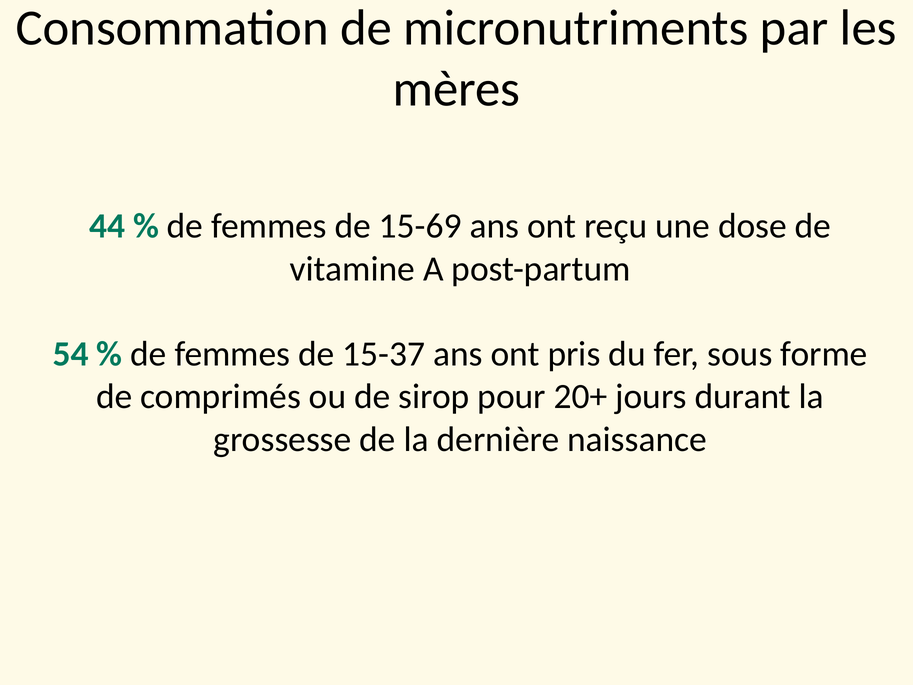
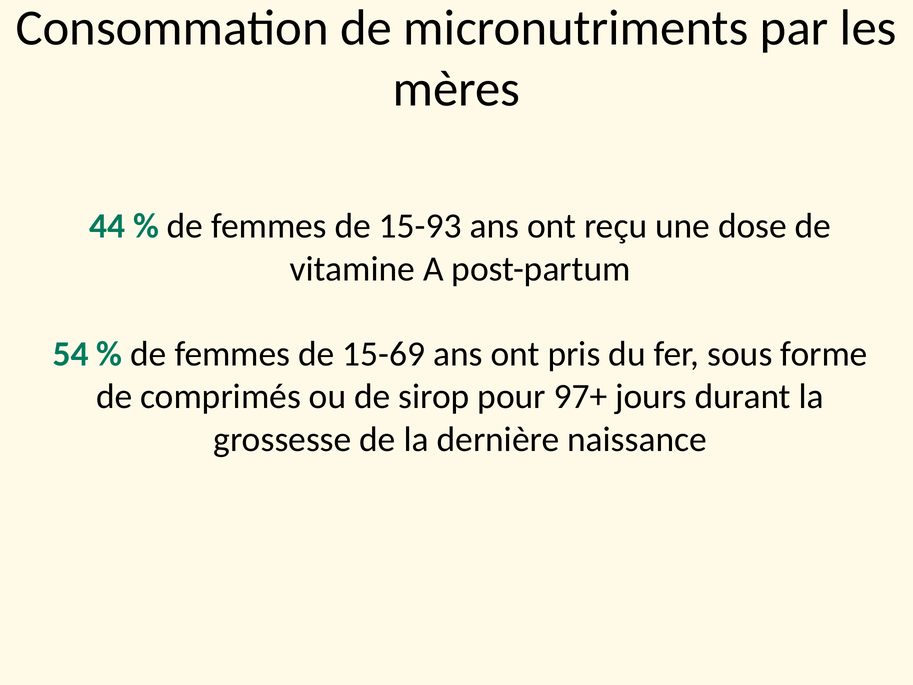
15-69: 15-69 -> 15-93
15-37: 15-37 -> 15-69
20+: 20+ -> 97+
